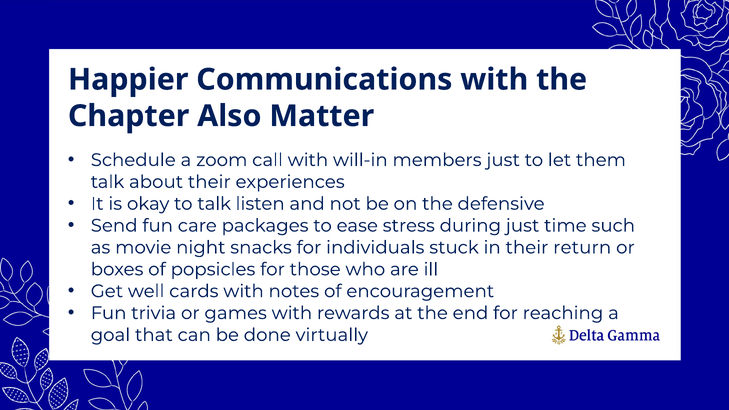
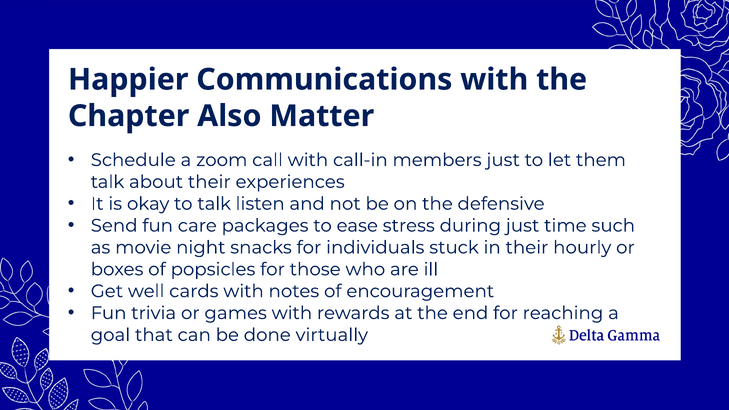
will-in: will-in -> call-in
return: return -> hourly
